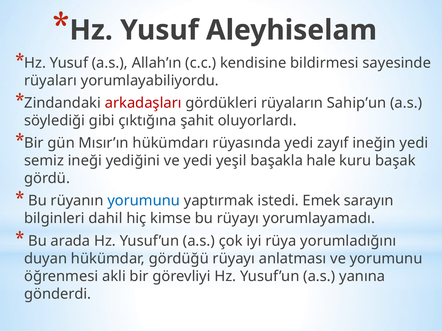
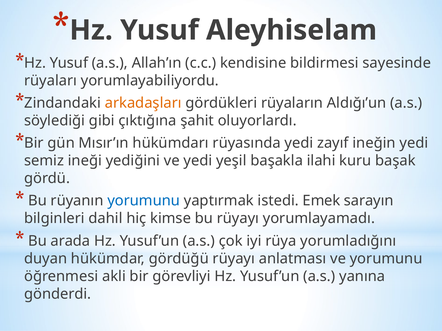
arkadaşları colour: red -> orange
Sahip’un: Sahip’un -> Aldığı’un
hale: hale -> ilahi
